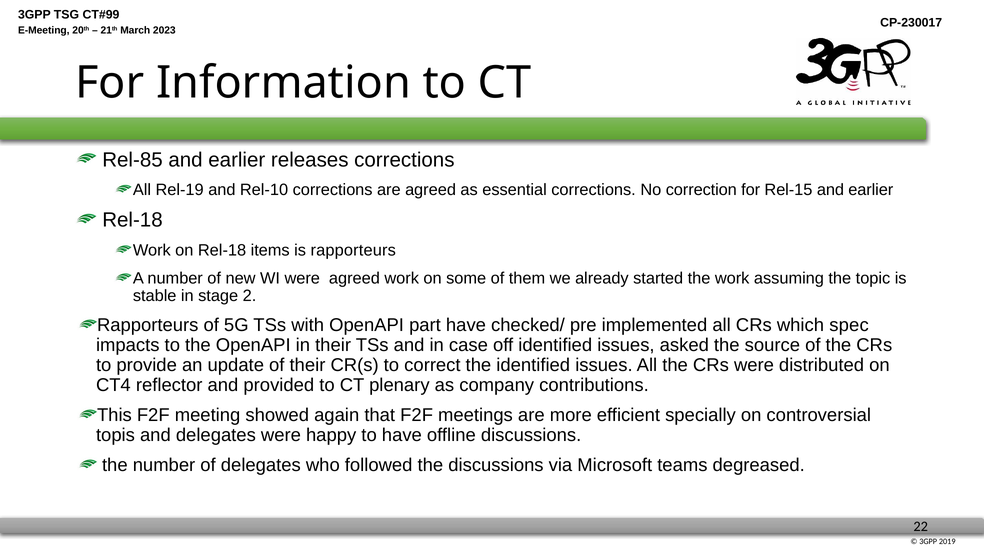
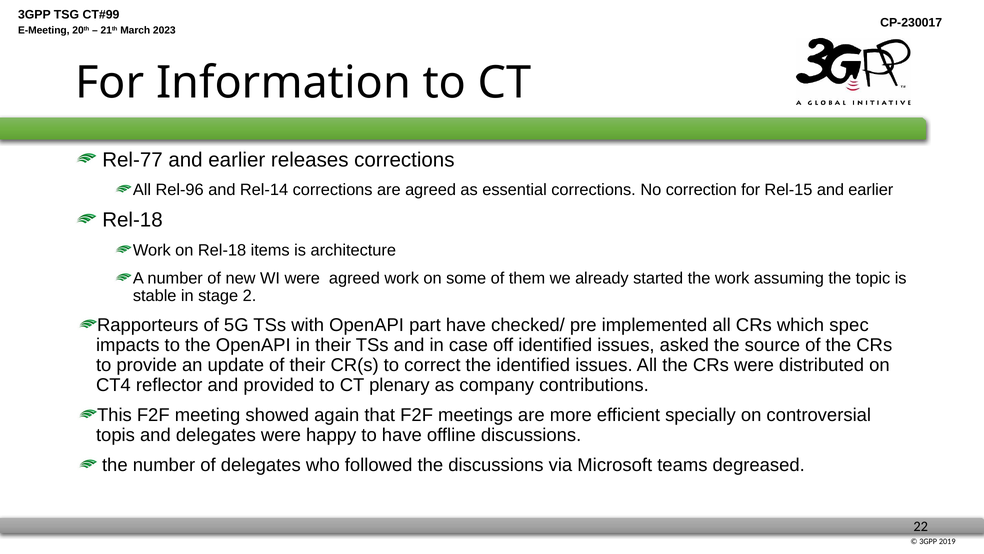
Rel-85: Rel-85 -> Rel-77
Rel-19: Rel-19 -> Rel-96
Rel-10: Rel-10 -> Rel-14
is rapporteurs: rapporteurs -> architecture
